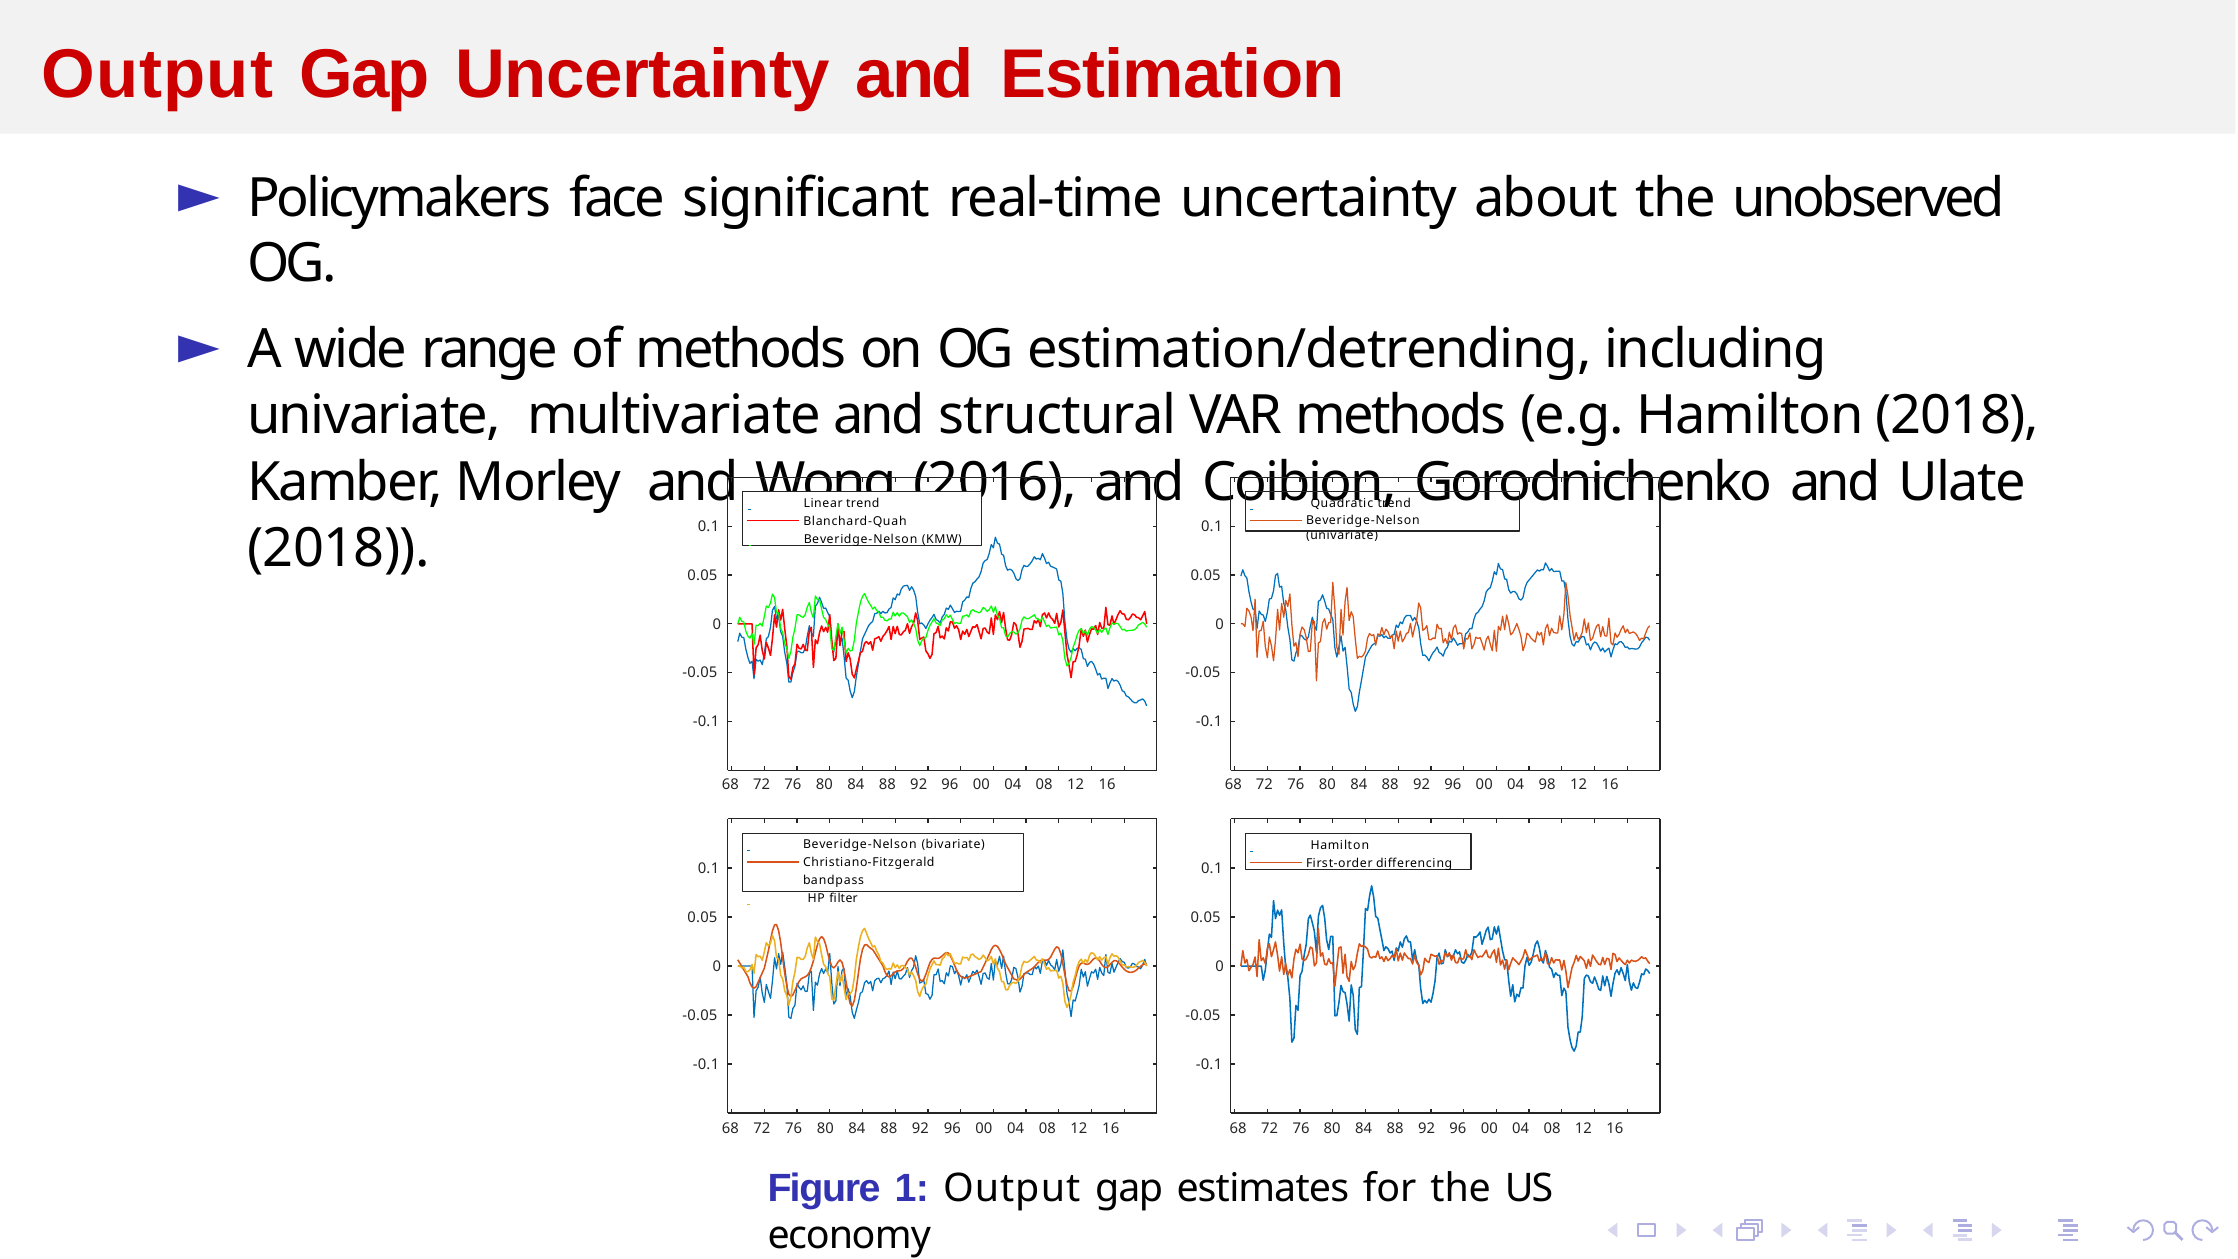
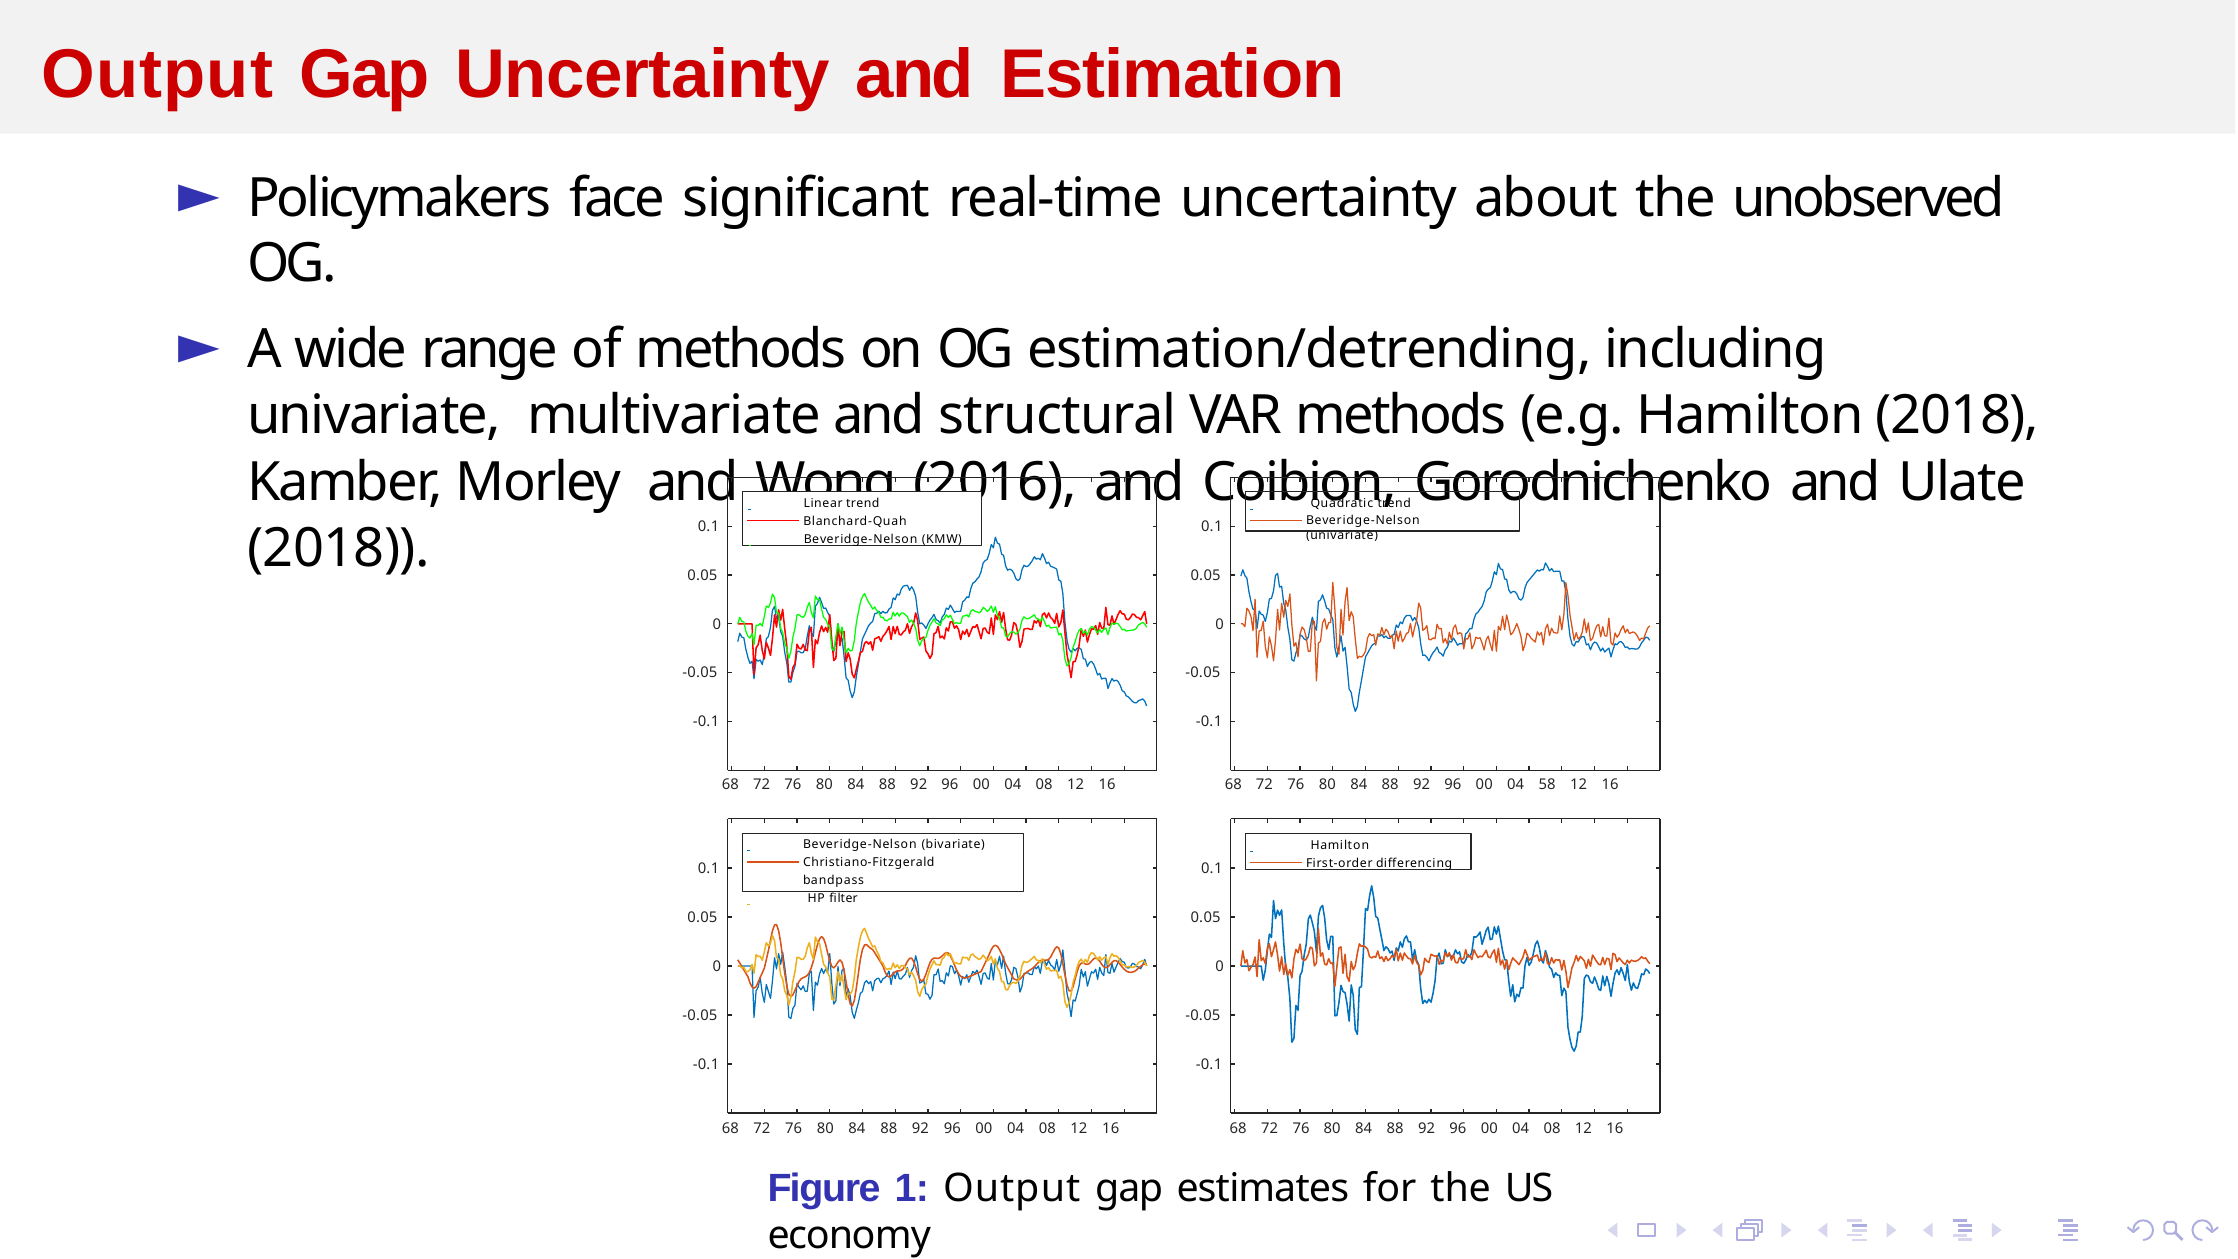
98: 98 -> 58
